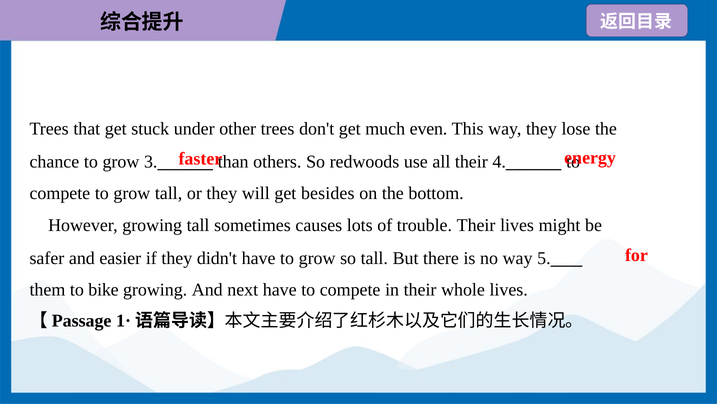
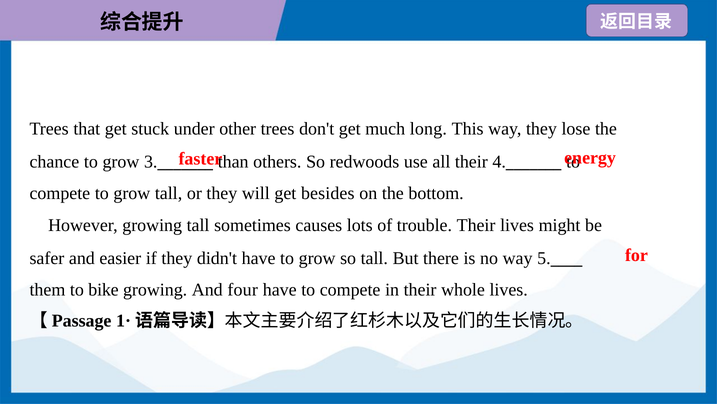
even: even -> long
next: next -> four
